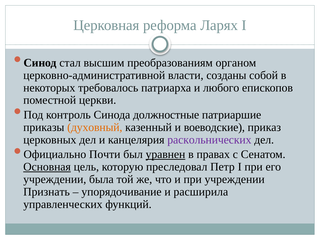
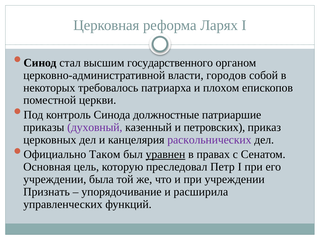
преобразованиям: преобразованиям -> государственного
созданы: созданы -> городов
любого: любого -> плохом
духовный colour: orange -> purple
воеводские: воеводские -> петровских
Почти: Почти -> Таком
Основная underline: present -> none
